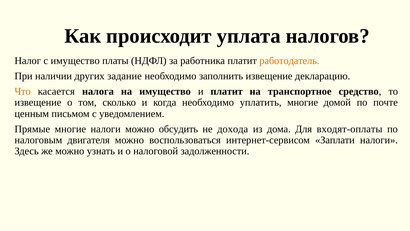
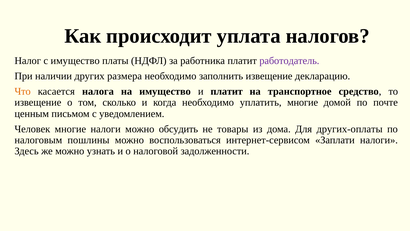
работодатель colour: orange -> purple
задание: задание -> размера
Прямые: Прямые -> Человек
дохода: дохода -> товары
входят-оплаты: входят-оплаты -> других-оплаты
двигателя: двигателя -> пошлины
